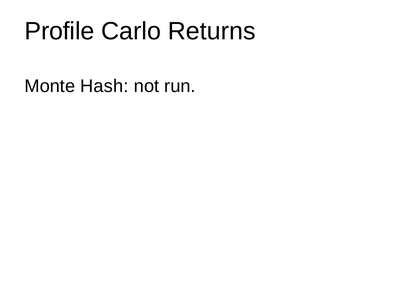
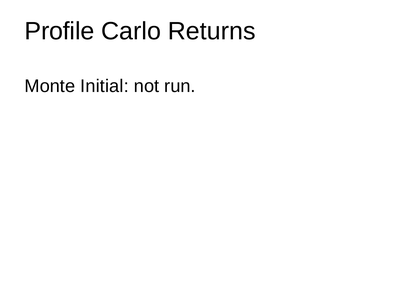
Hash: Hash -> Initial
